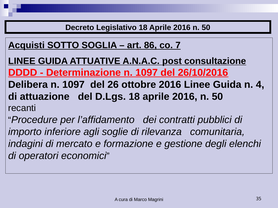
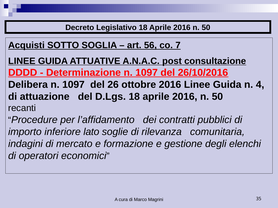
86: 86 -> 56
agli: agli -> lato
